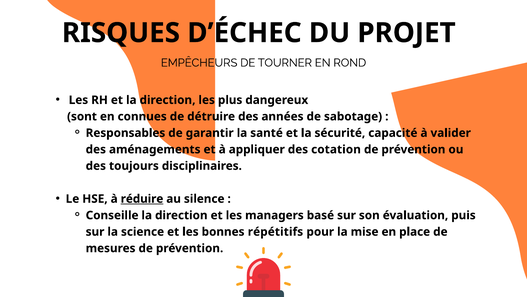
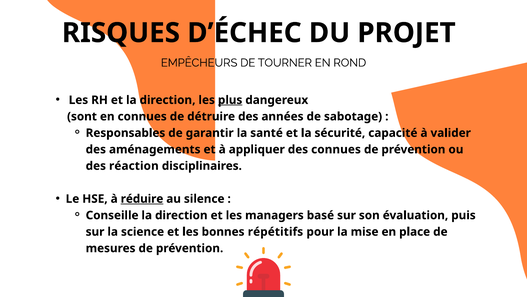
plus underline: none -> present
des cotation: cotation -> connues
toujours: toujours -> réaction
